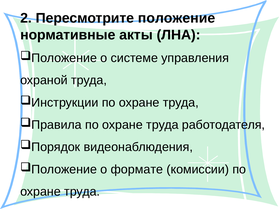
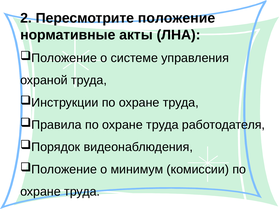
формате: формате -> минимум
